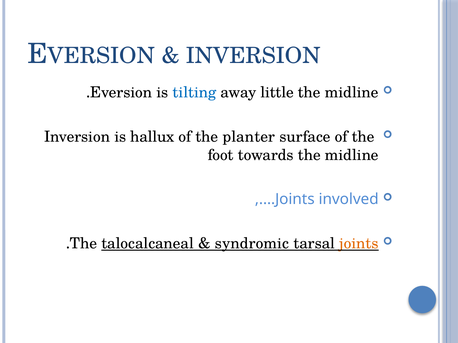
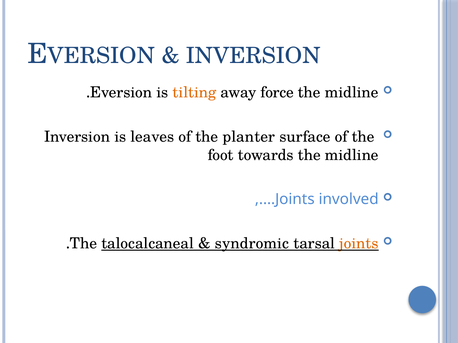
tilting colour: blue -> orange
little: little -> force
hallux: hallux -> leaves
